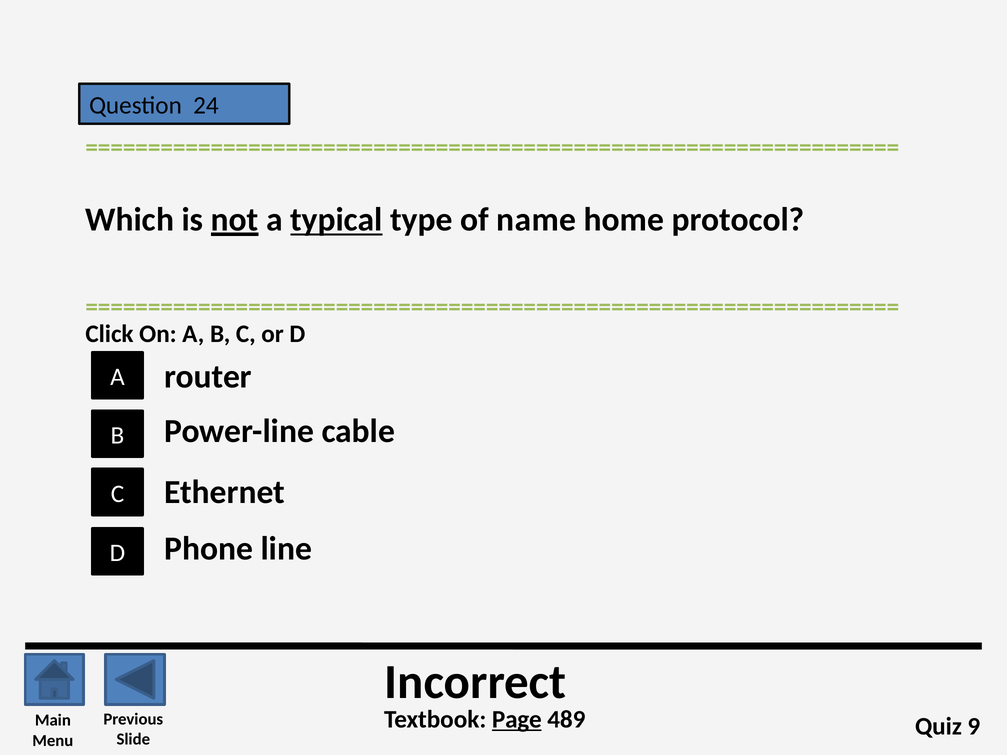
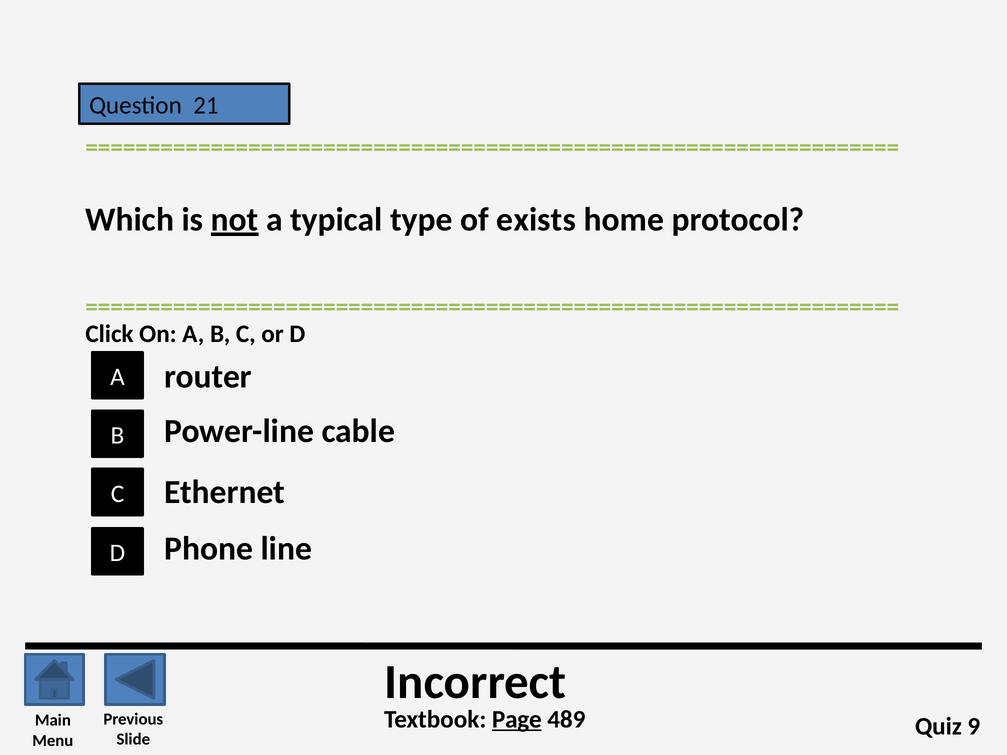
24: 24 -> 21
typical underline: present -> none
name: name -> exists
